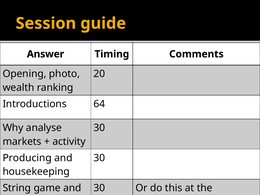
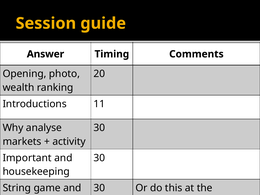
64: 64 -> 11
Producing: Producing -> Important
